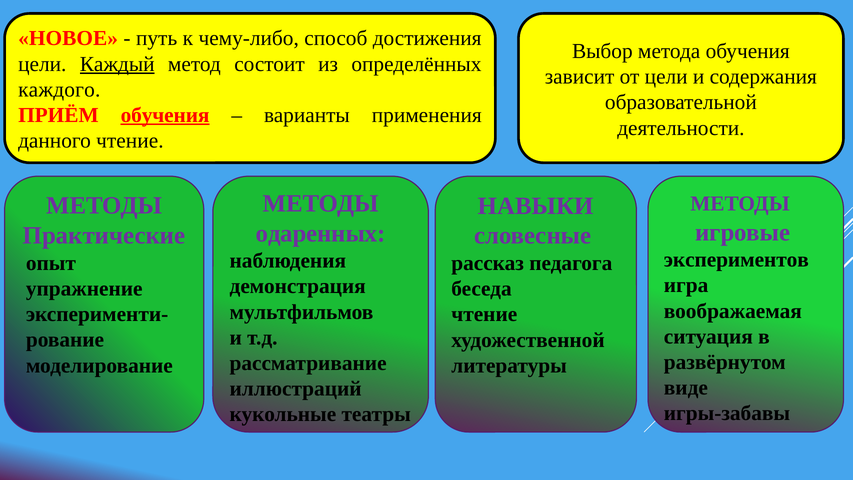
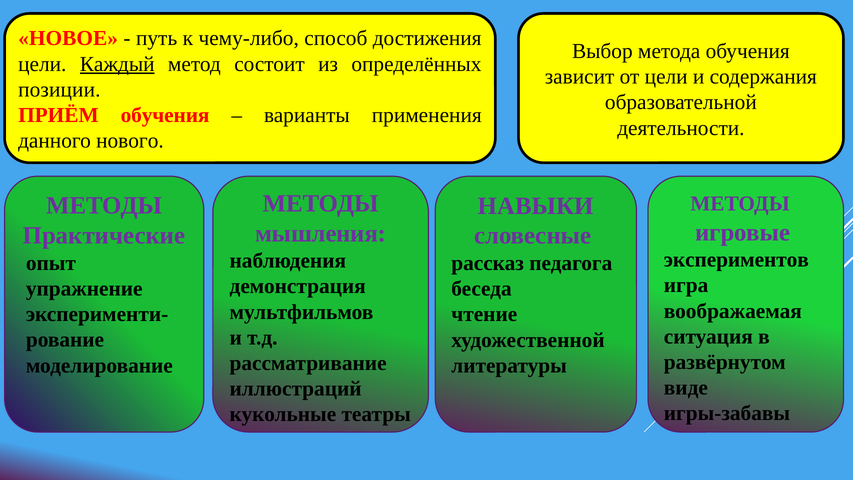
каждого: каждого -> позиции
обучения at (165, 115) underline: present -> none
данного чтение: чтение -> нового
одаренных: одаренных -> мышления
